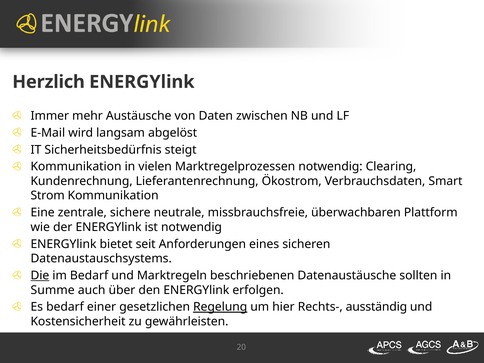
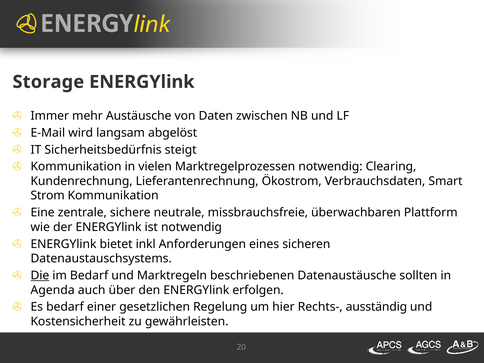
Herzlich: Herzlich -> Storage
seit: seit -> inkl
Summe: Summe -> Agenda
Regelung underline: present -> none
